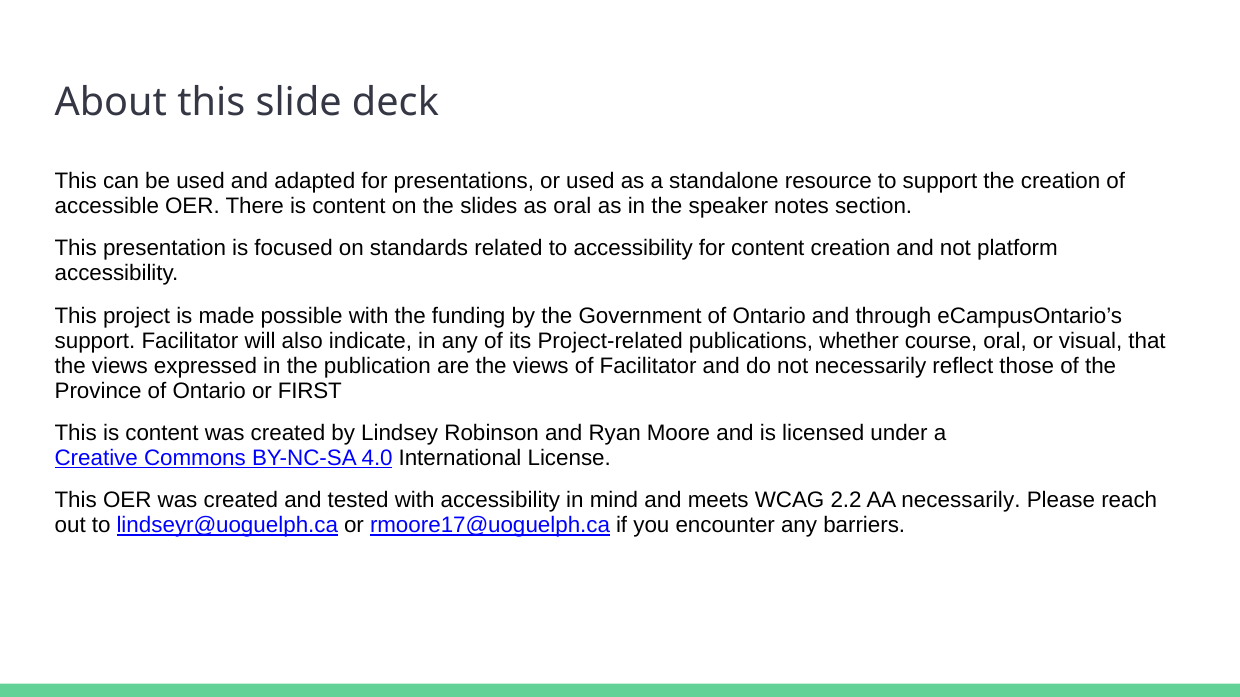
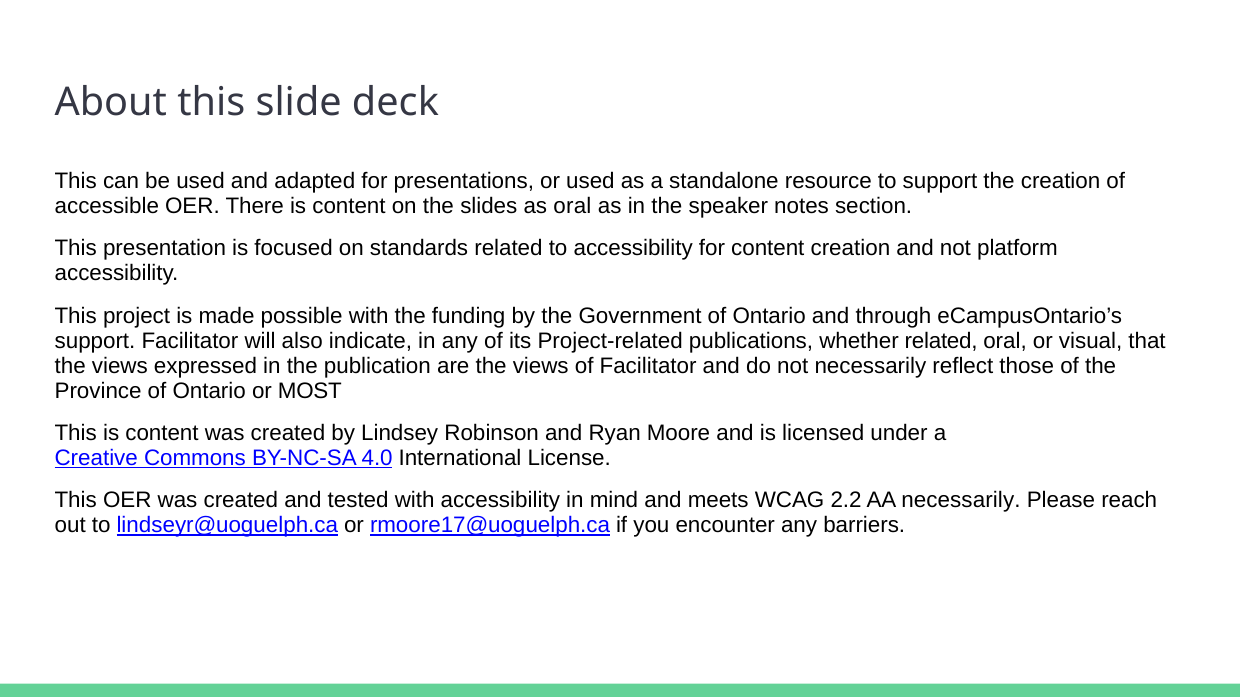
whether course: course -> related
FIRST: FIRST -> MOST
